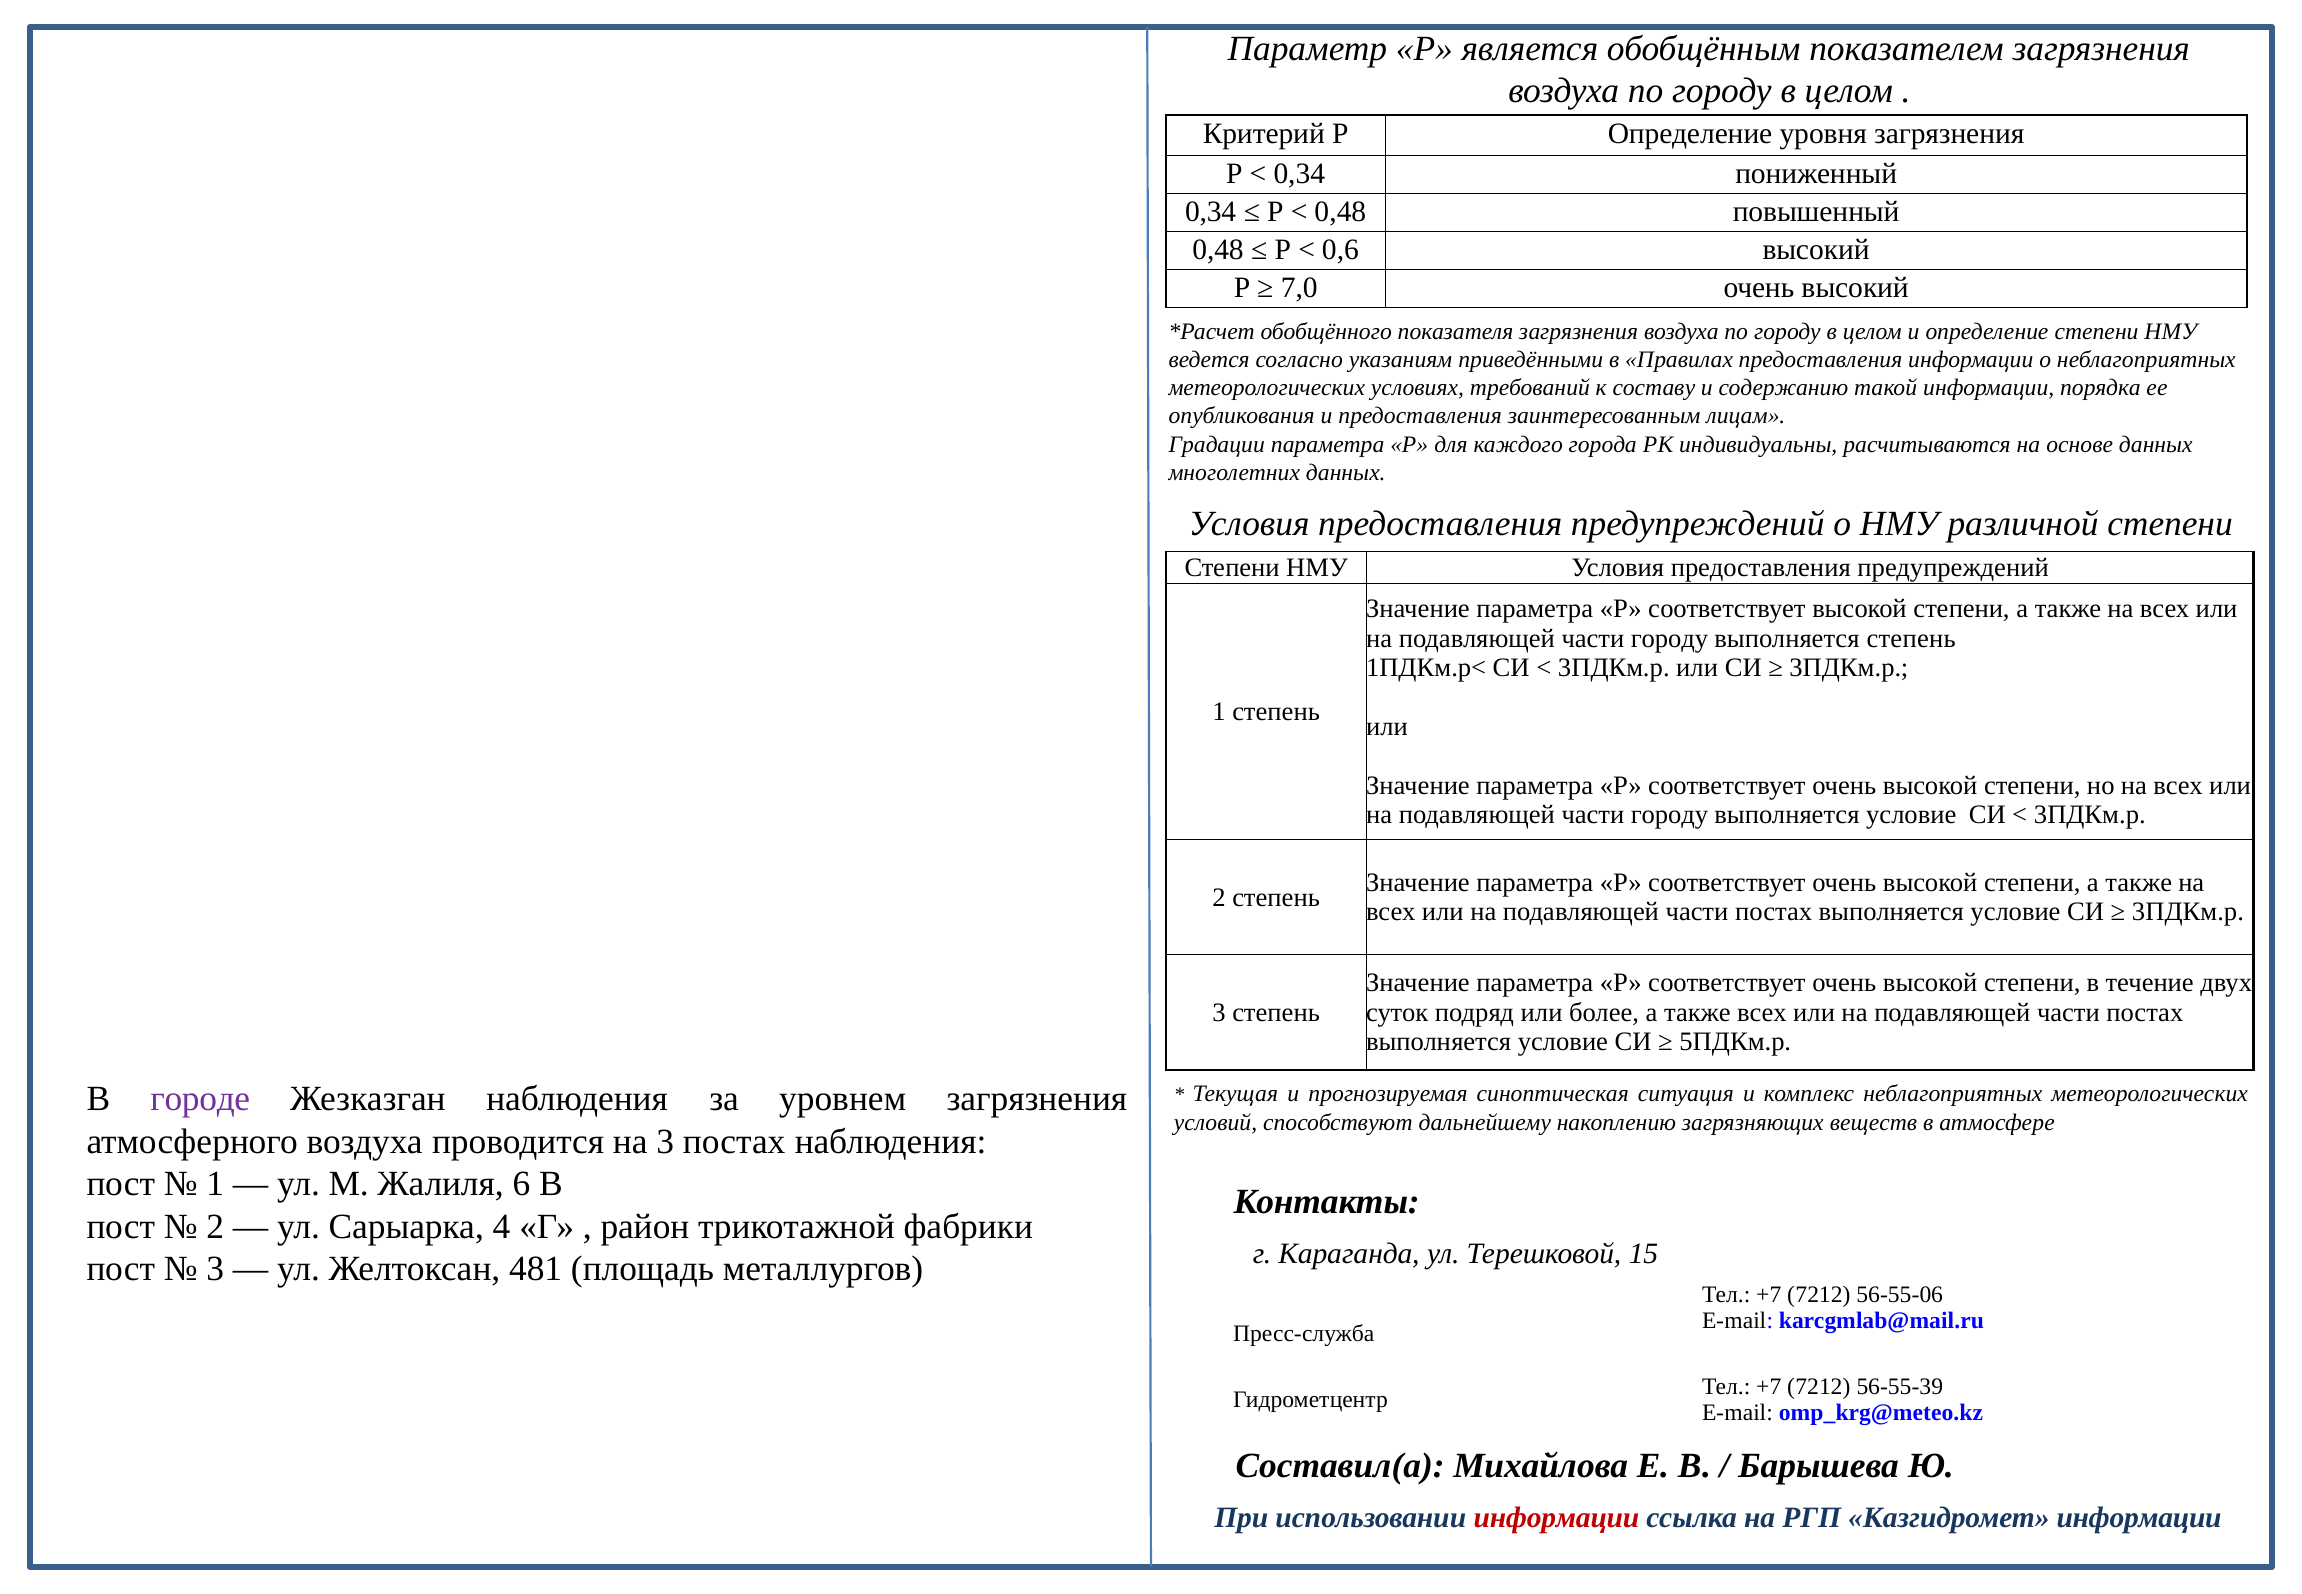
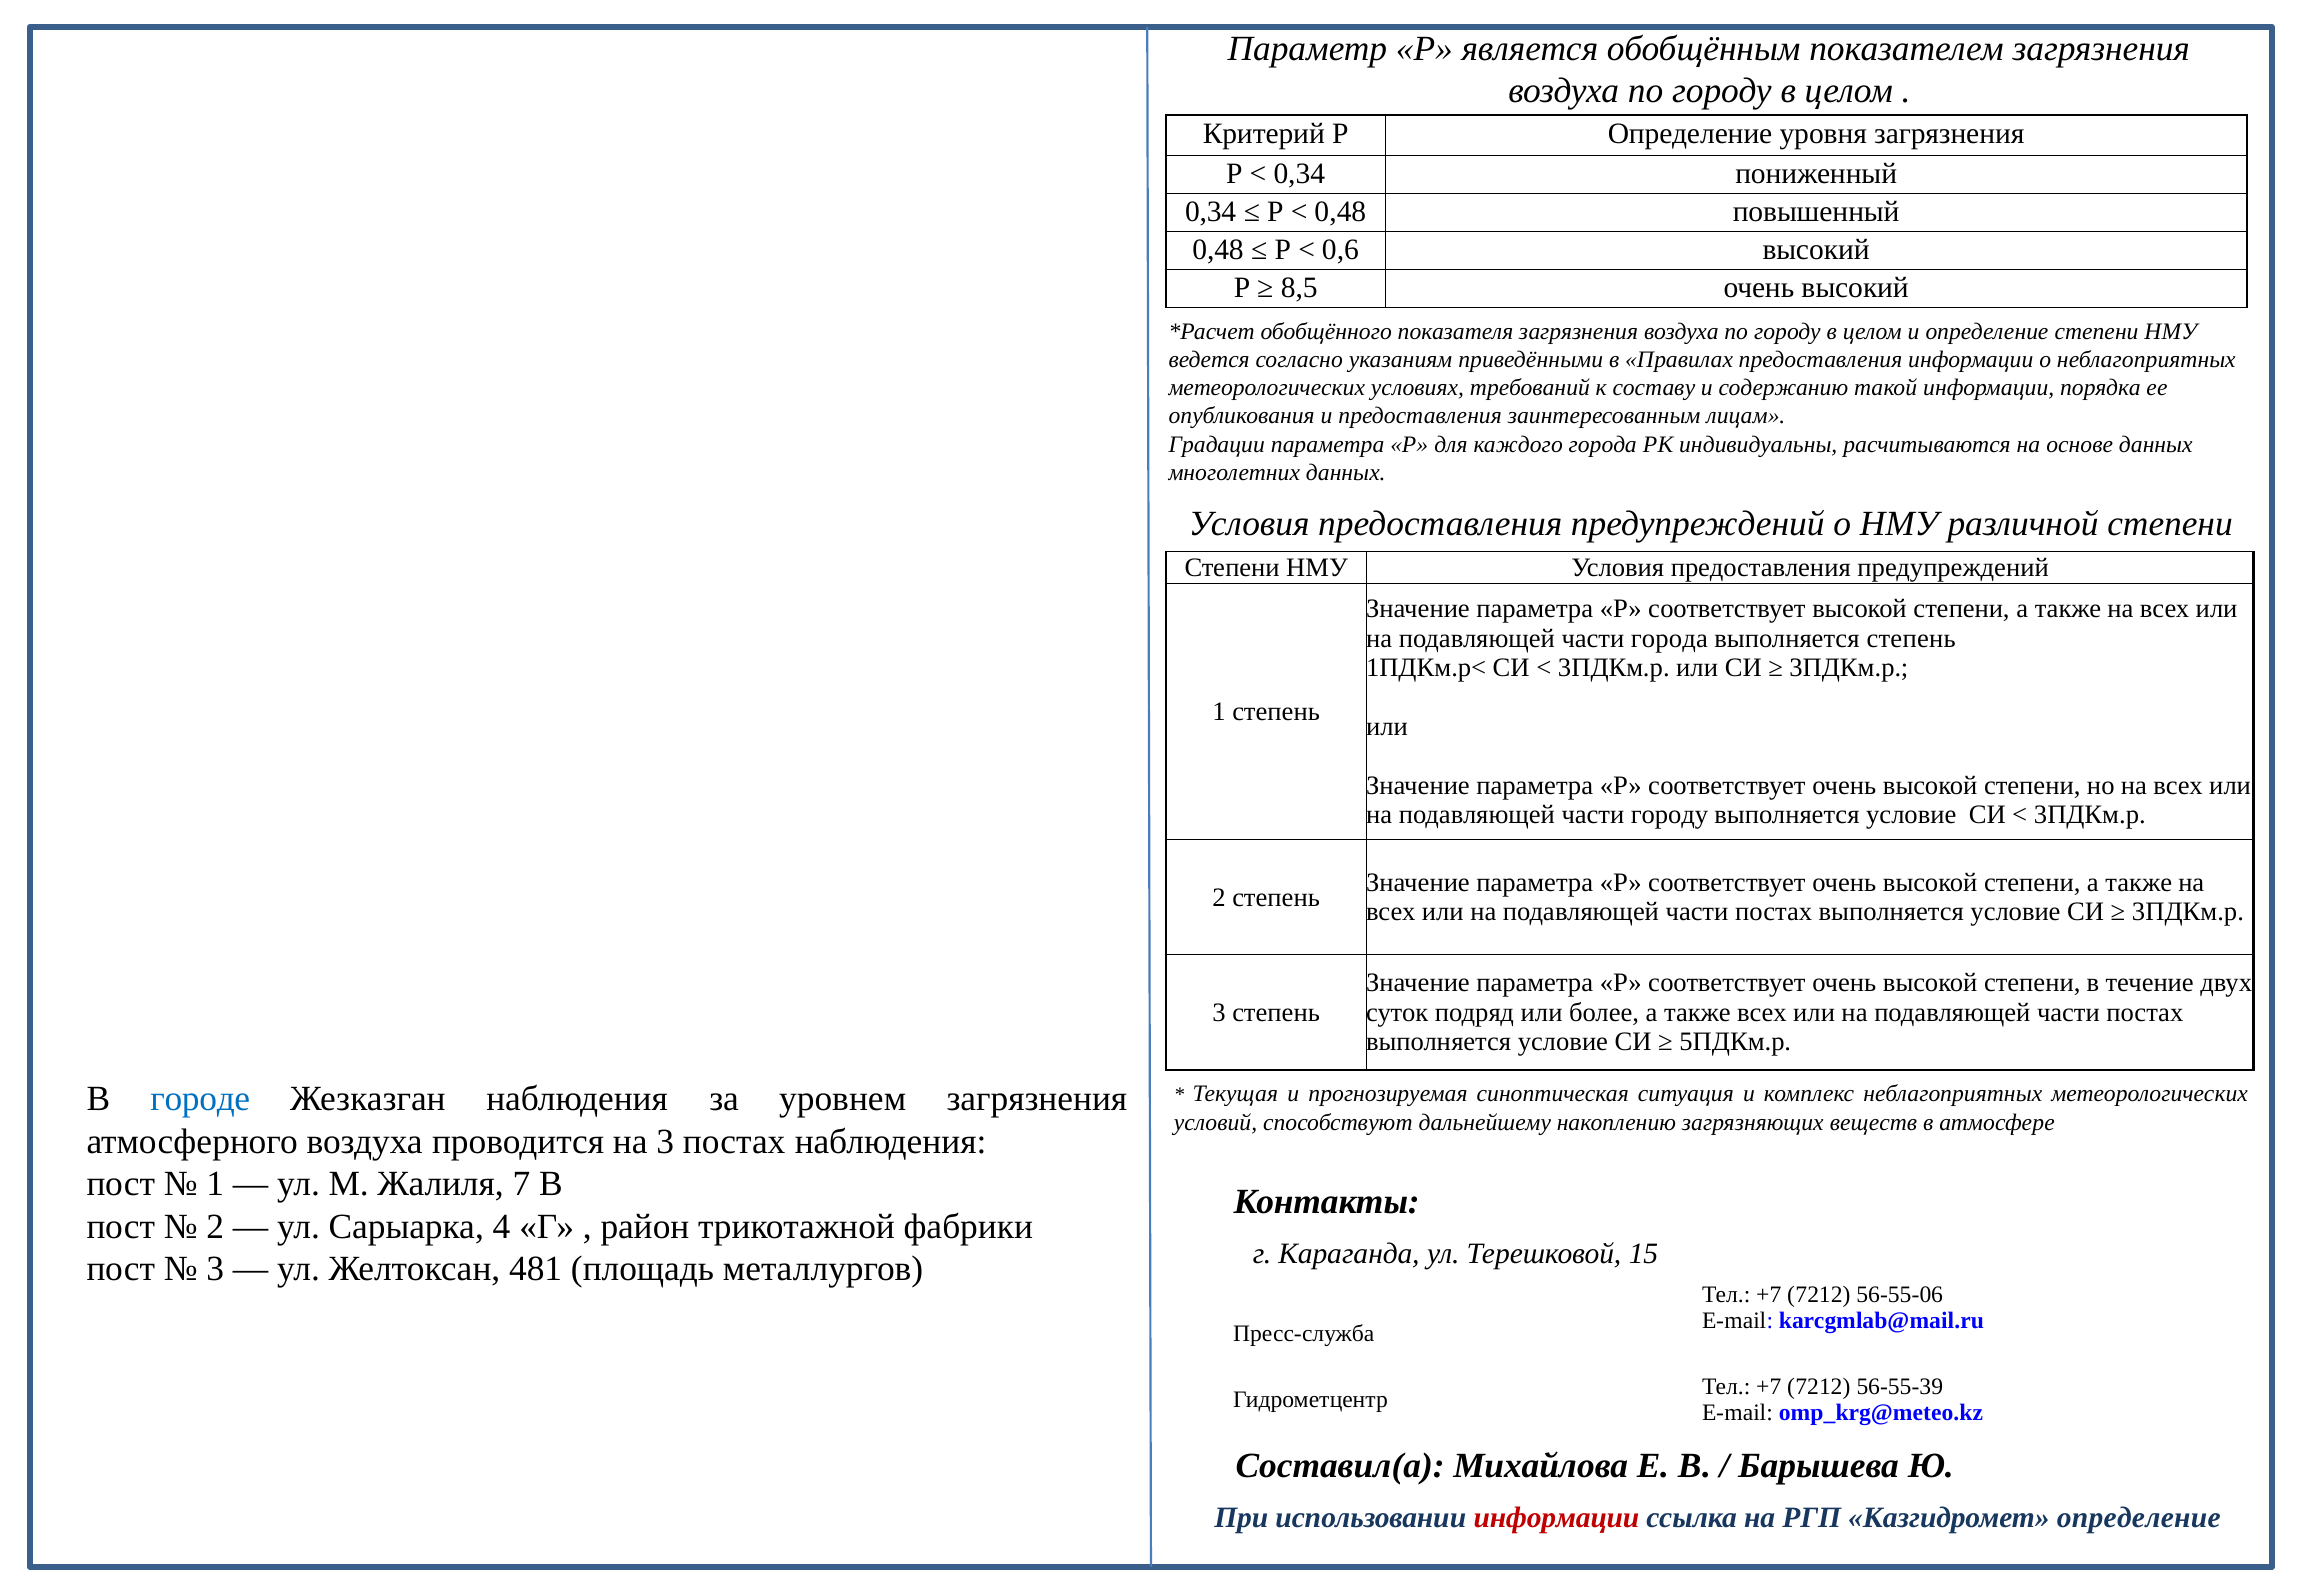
7,0: 7,0 -> 8,5
городу at (1669, 638): городу -> города
городе colour: purple -> blue
6: 6 -> 7
Казгидромет информации: информации -> определение
